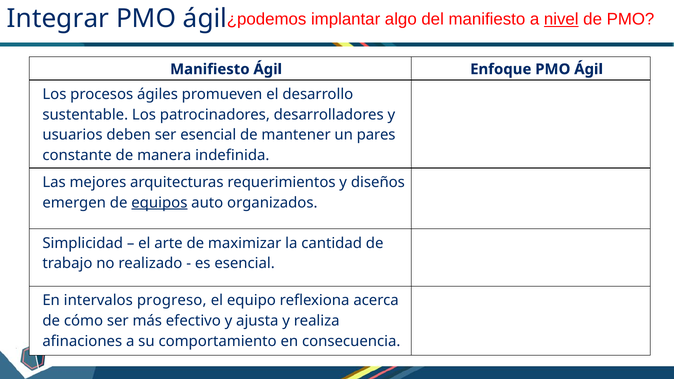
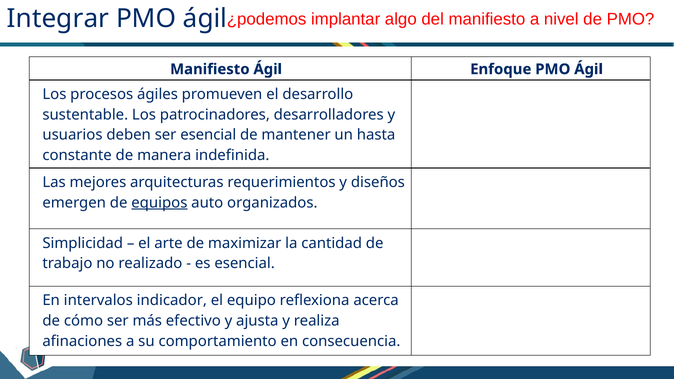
nivel underline: present -> none
pares: pares -> hasta
progreso: progreso -> indicador
